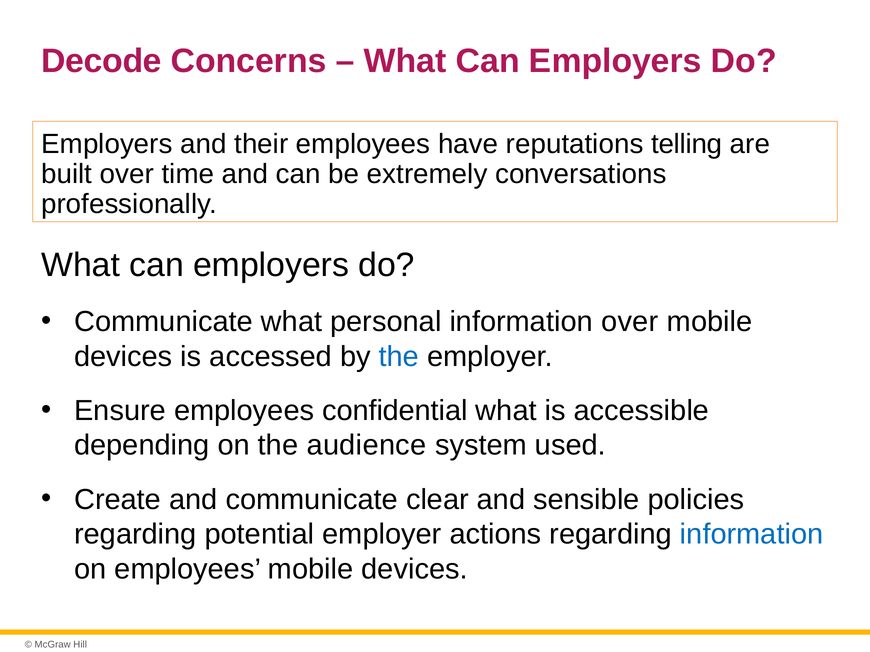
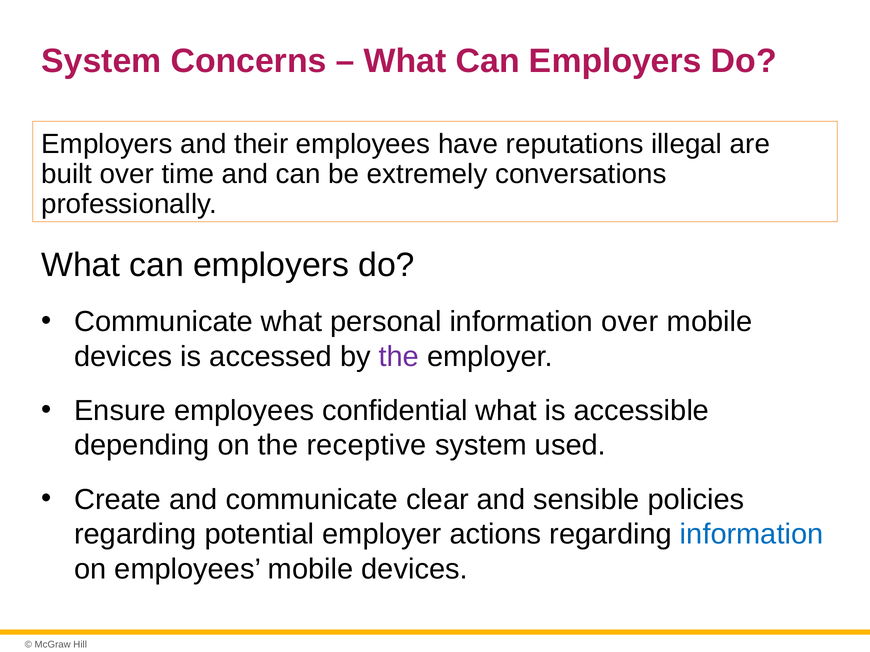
Decode at (102, 61): Decode -> System
telling: telling -> illegal
the at (399, 357) colour: blue -> purple
audience: audience -> receptive
